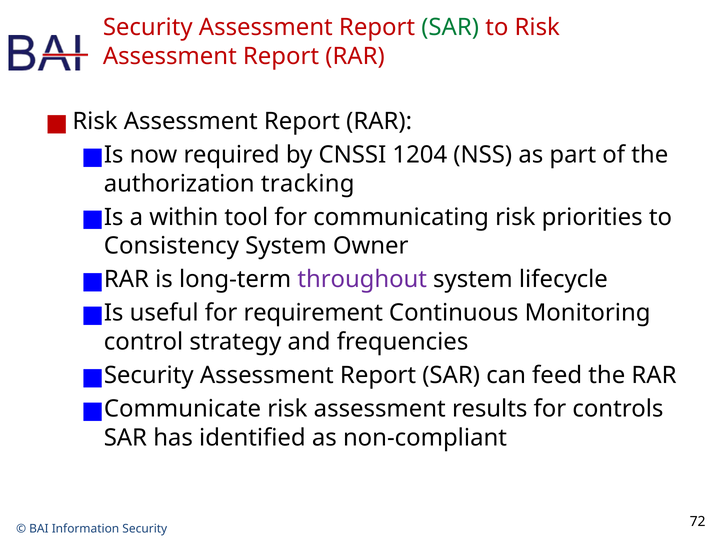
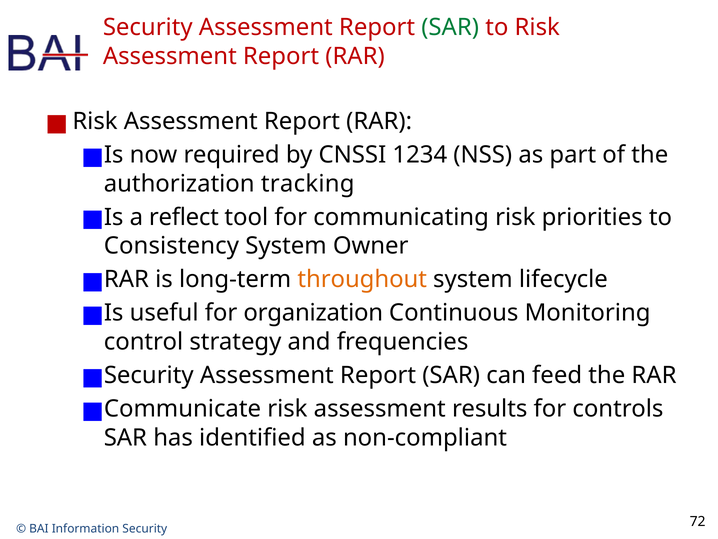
1204: 1204 -> 1234
within: within -> reflect
throughout colour: purple -> orange
requirement: requirement -> organization
